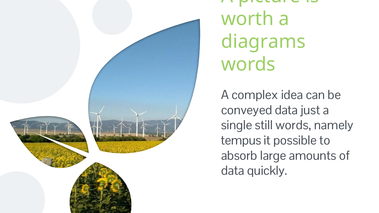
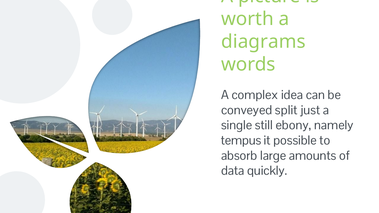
conveyed data: data -> split
still words: words -> ebony
